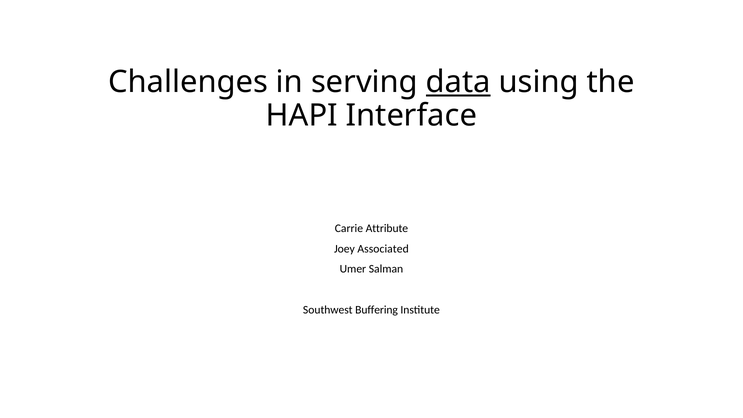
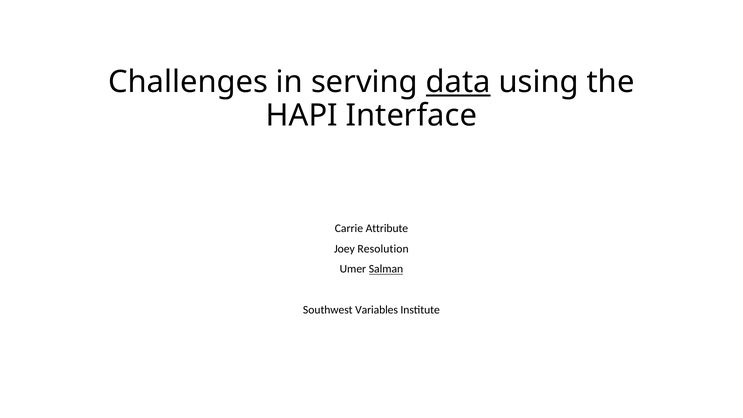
Associated: Associated -> Resolution
Salman underline: none -> present
Buffering: Buffering -> Variables
